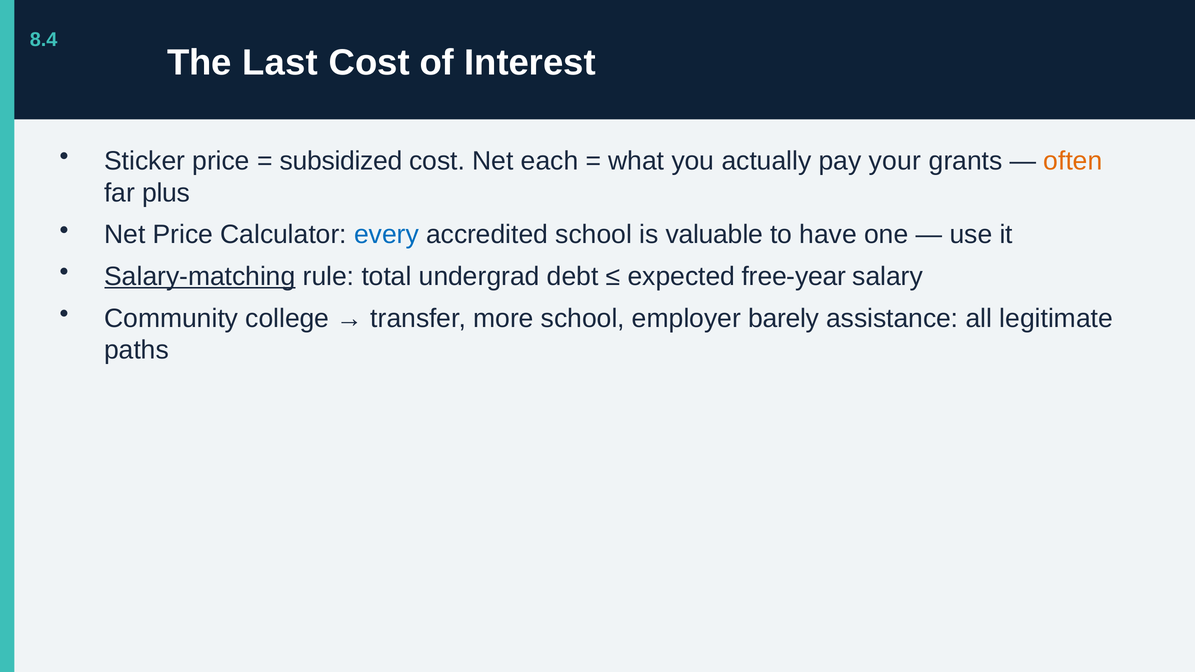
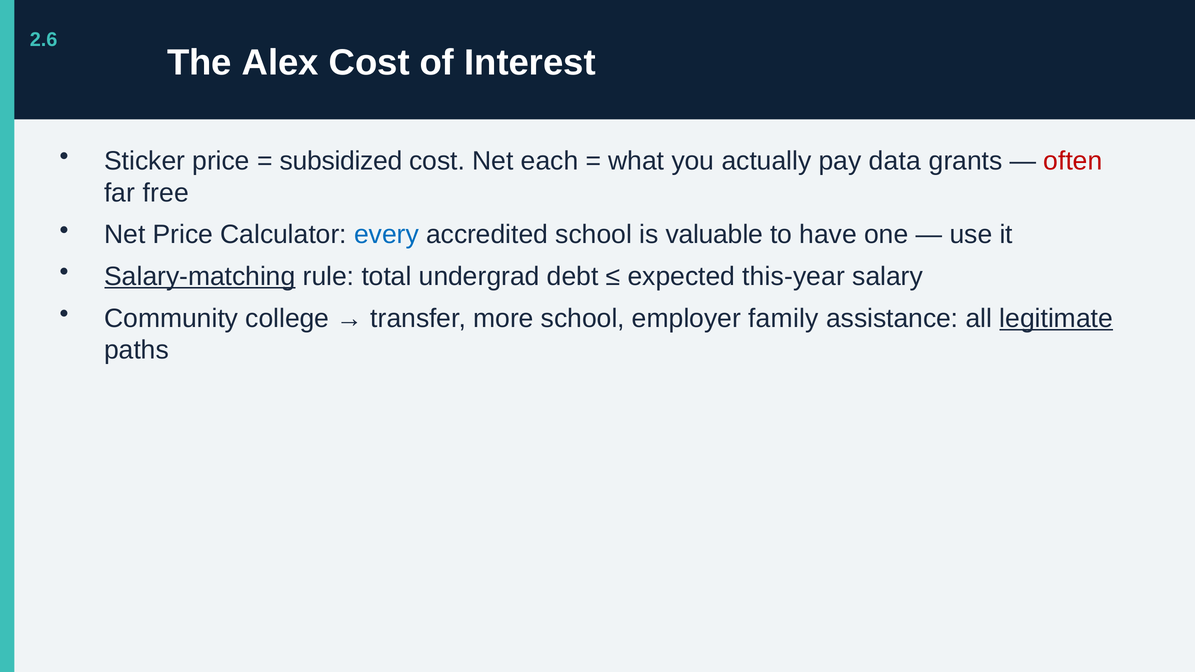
8.4: 8.4 -> 2.6
Last: Last -> Alex
your: your -> data
often colour: orange -> red
plus: plus -> free
free-year: free-year -> this-year
barely: barely -> family
legitimate underline: none -> present
